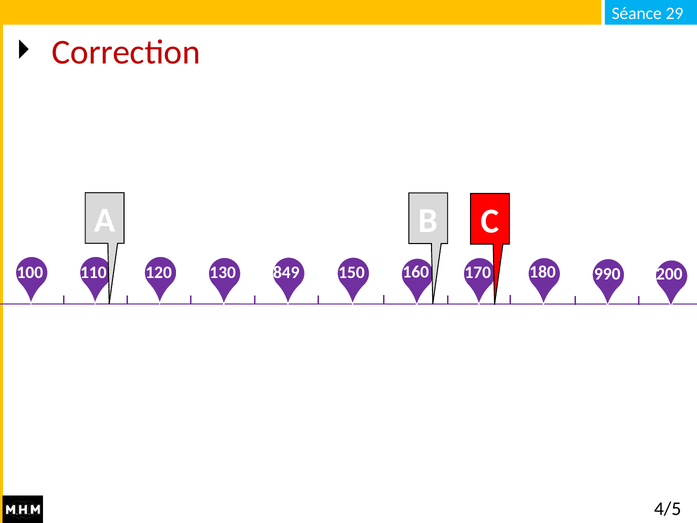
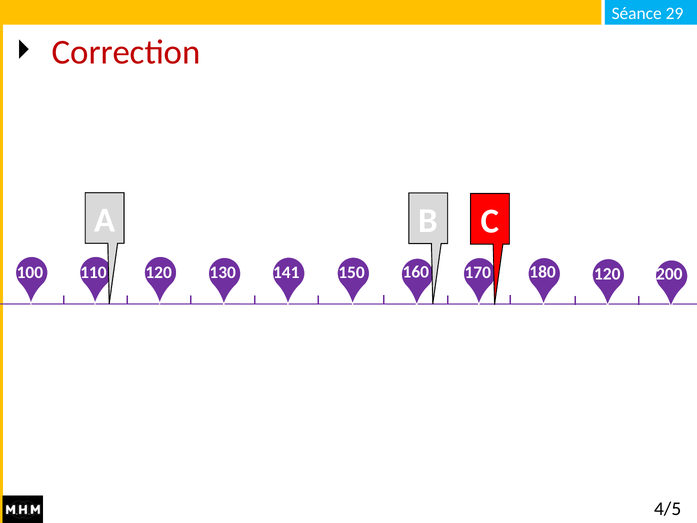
849: 849 -> 141
180 990: 990 -> 120
